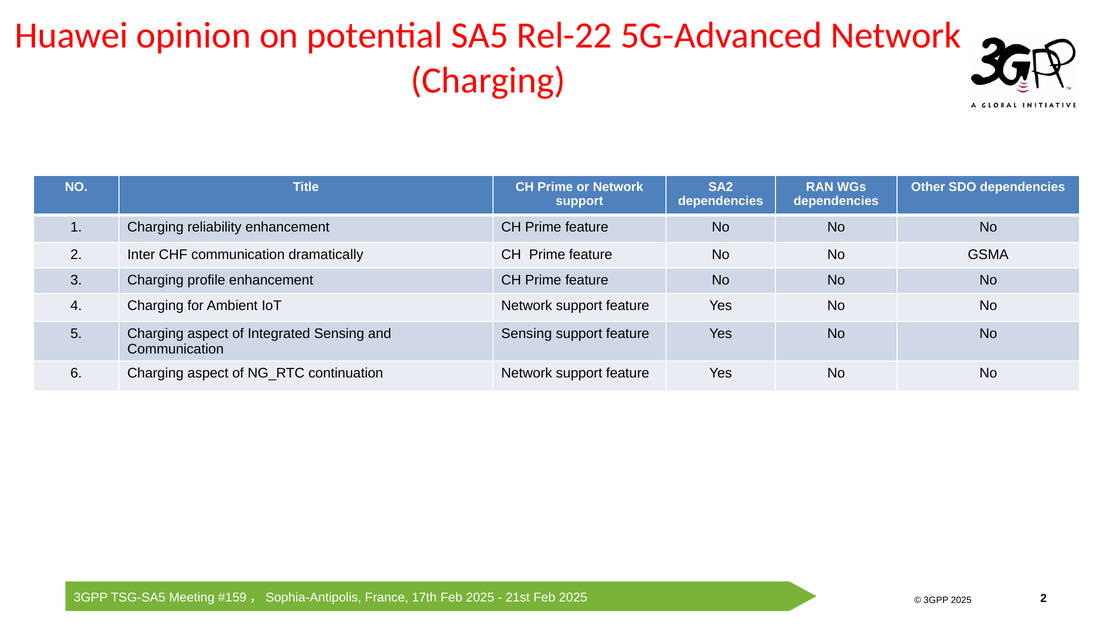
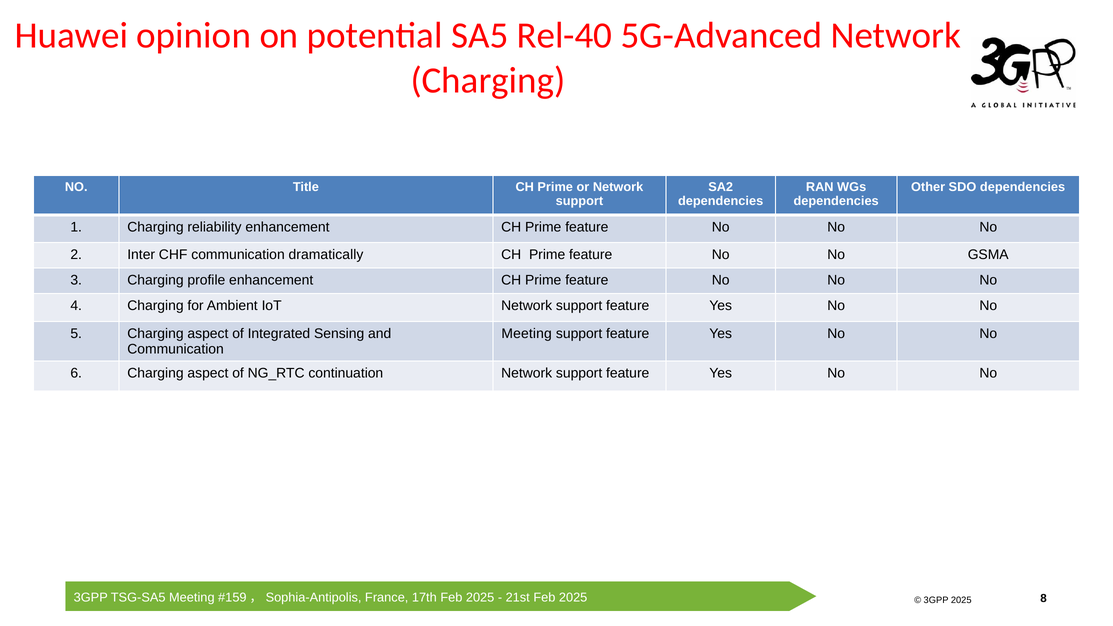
Rel-22: Rel-22 -> Rel-40
Sensing at (527, 334): Sensing -> Meeting
2 at (1044, 599): 2 -> 8
